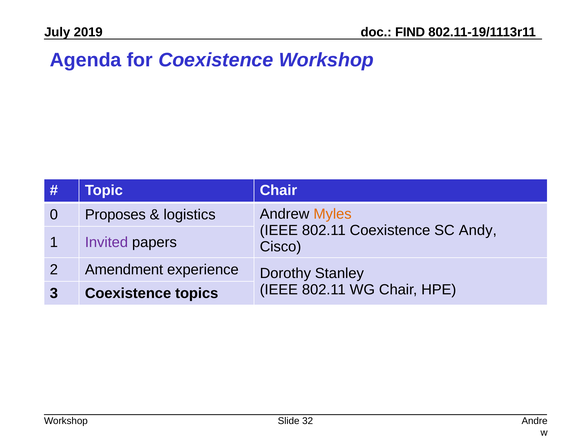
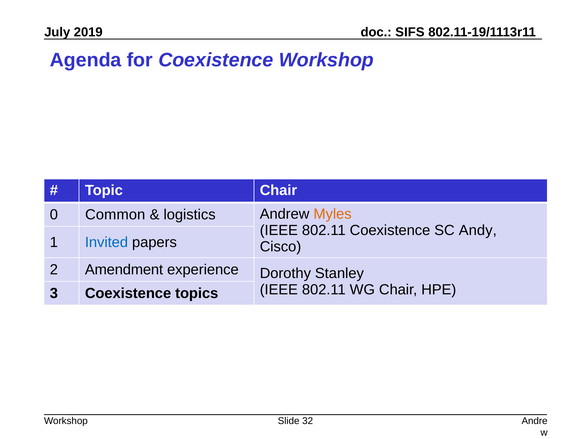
FIND: FIND -> SIFS
Proposes: Proposes -> Common
Invited colour: purple -> blue
